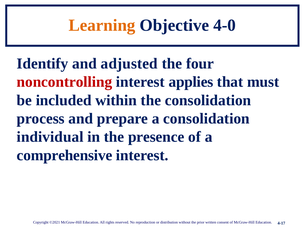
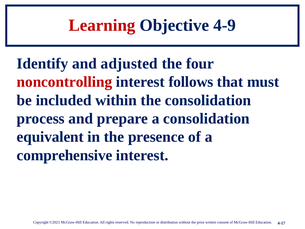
Learning colour: orange -> red
4-0: 4-0 -> 4-9
applies: applies -> follows
individual: individual -> equivalent
